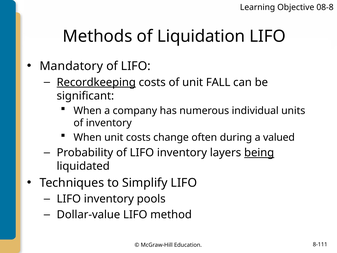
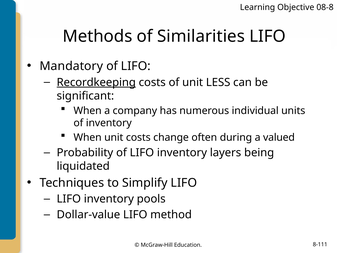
Liquidation: Liquidation -> Similarities
FALL: FALL -> LESS
being underline: present -> none
